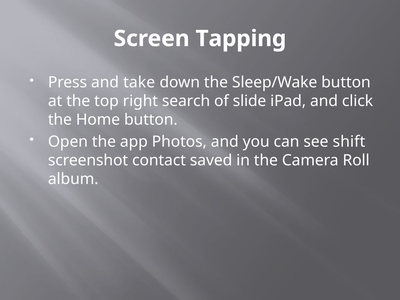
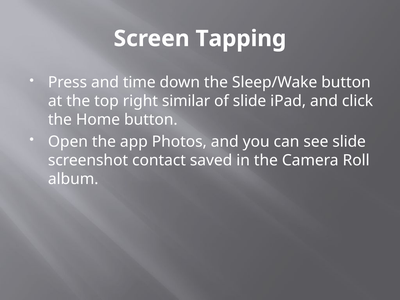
take: take -> time
search: search -> similar
see shift: shift -> slide
